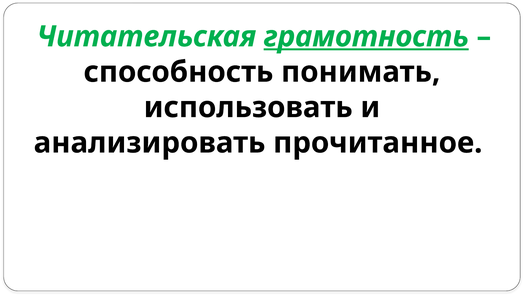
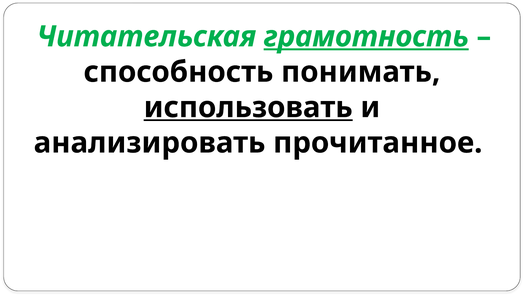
использовать underline: none -> present
